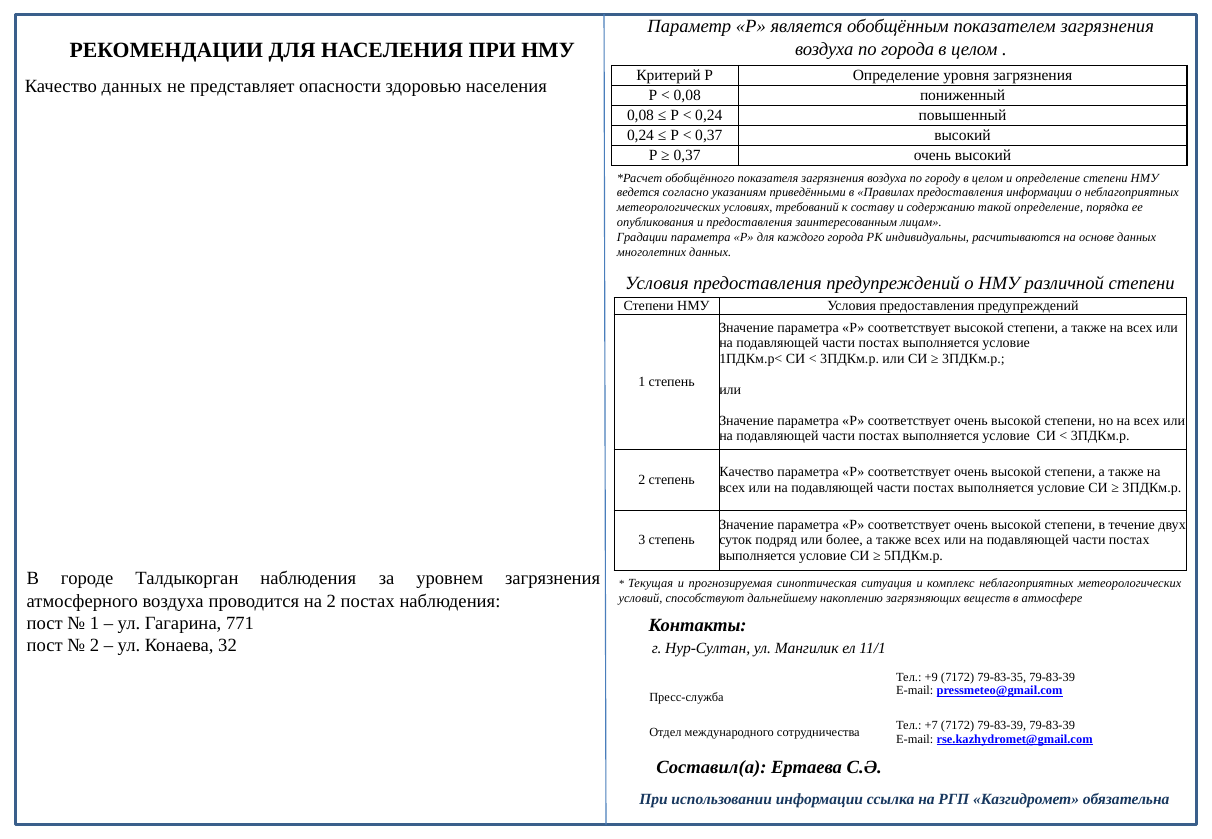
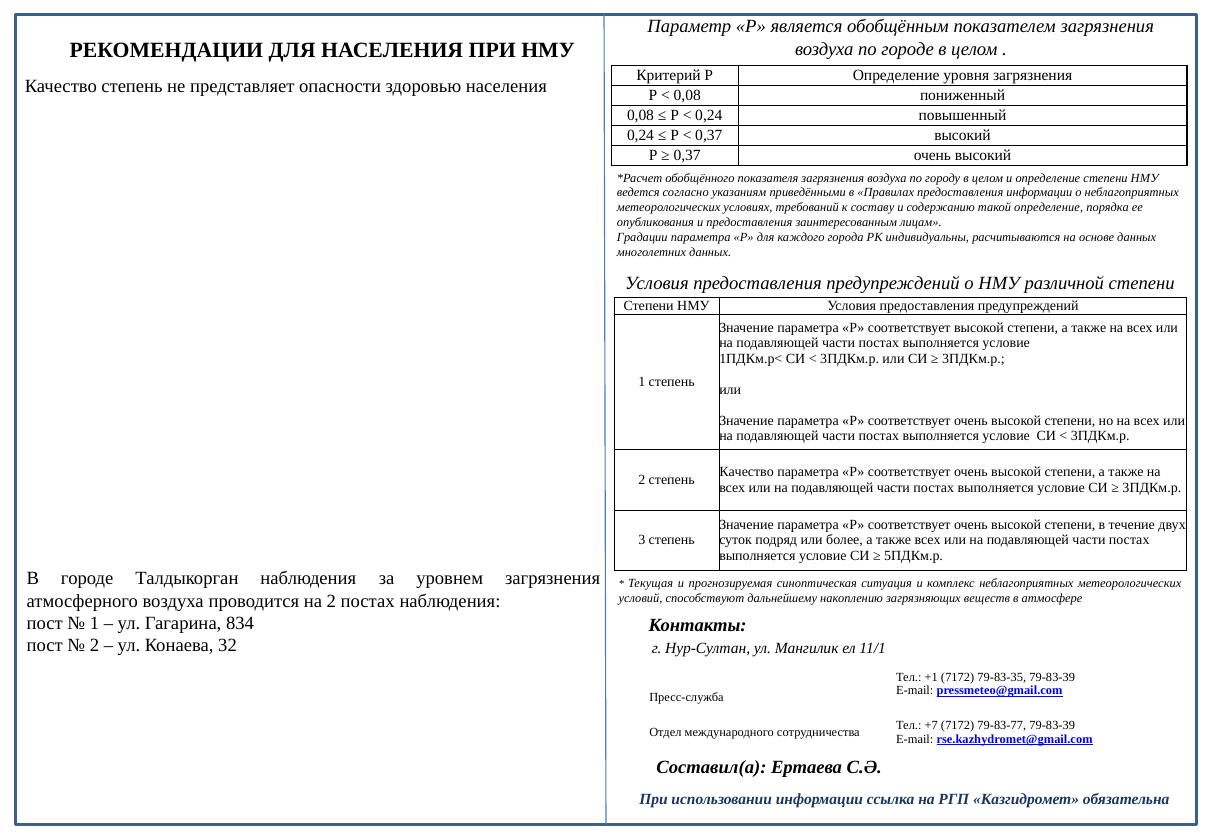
по города: города -> городе
Качество данных: данных -> степень
771: 771 -> 834
+9: +9 -> +1
7172 79-83-39: 79-83-39 -> 79-83-77
